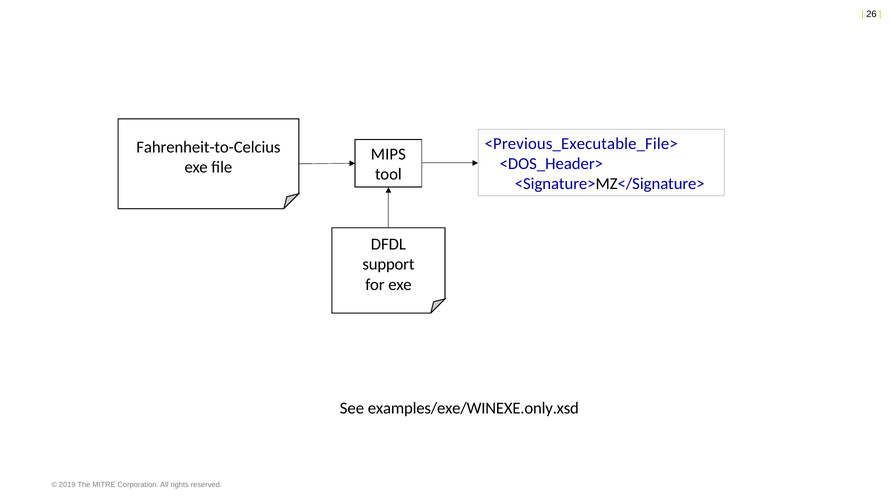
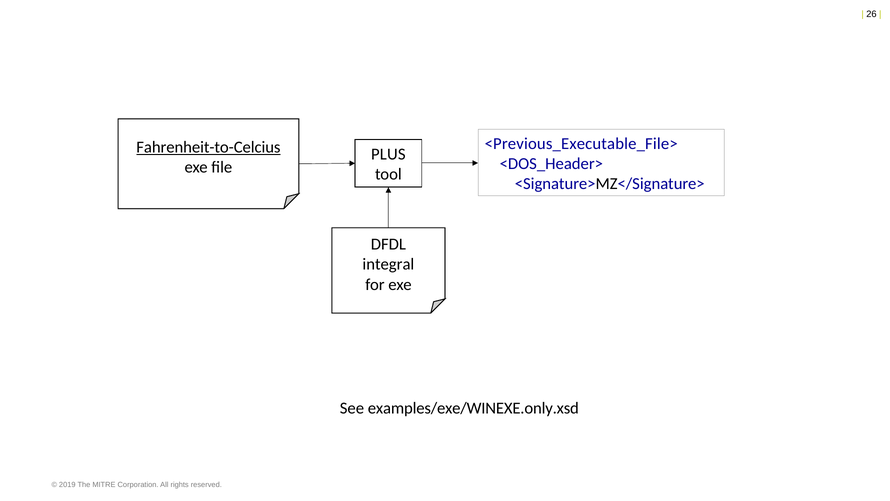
Fahrenheit-to-Celcius underline: none -> present
MIPS: MIPS -> PLUS
support: support -> integral
